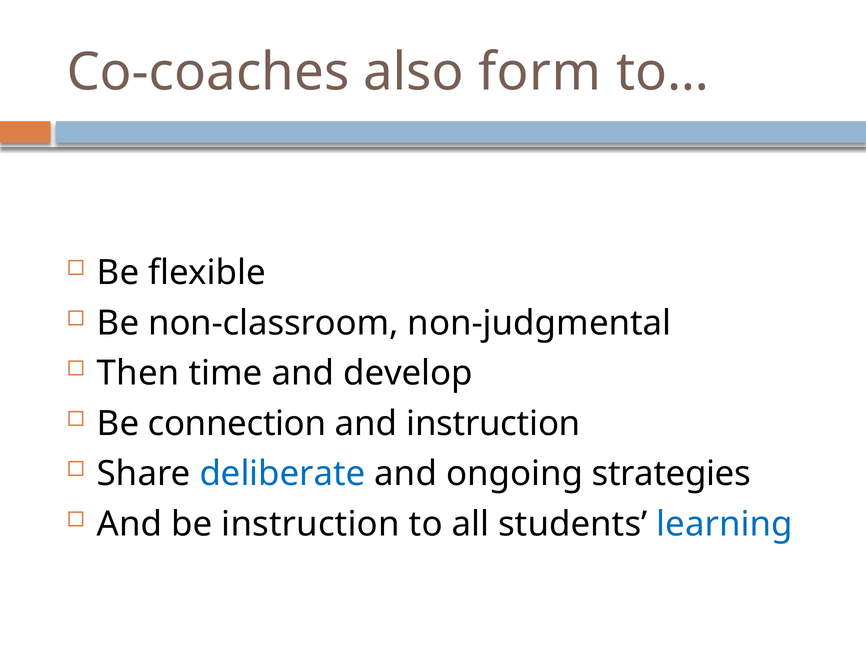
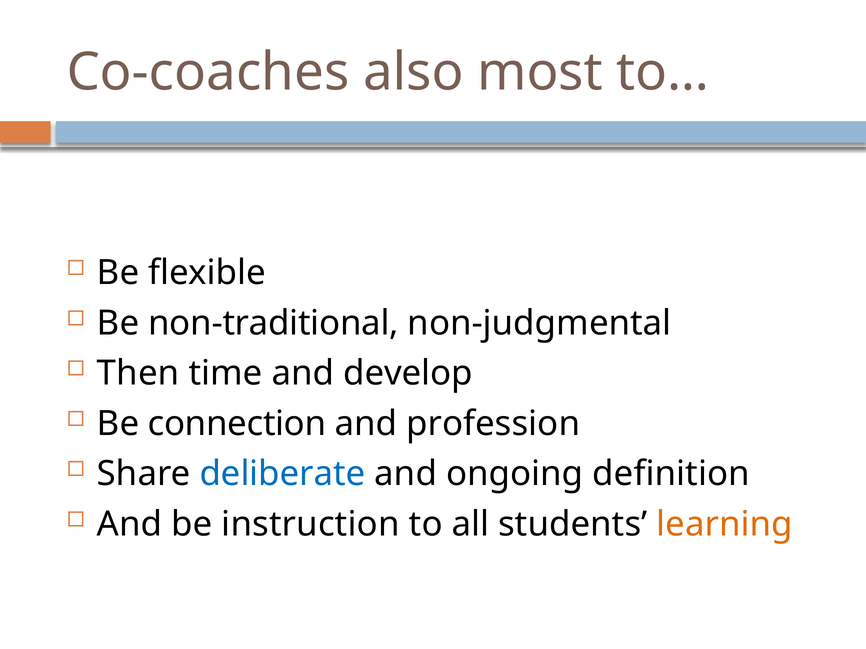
form: form -> most
non-classroom: non-classroom -> non-traditional
and instruction: instruction -> profession
strategies: strategies -> definition
learning colour: blue -> orange
